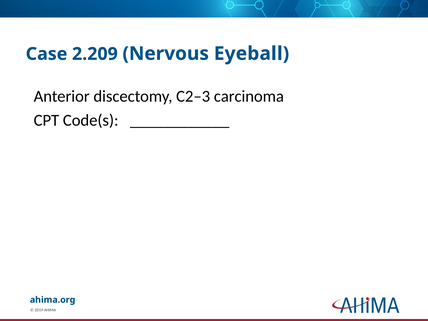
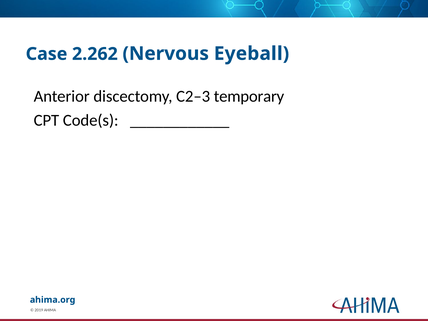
2.209: 2.209 -> 2.262
carcinoma: carcinoma -> temporary
